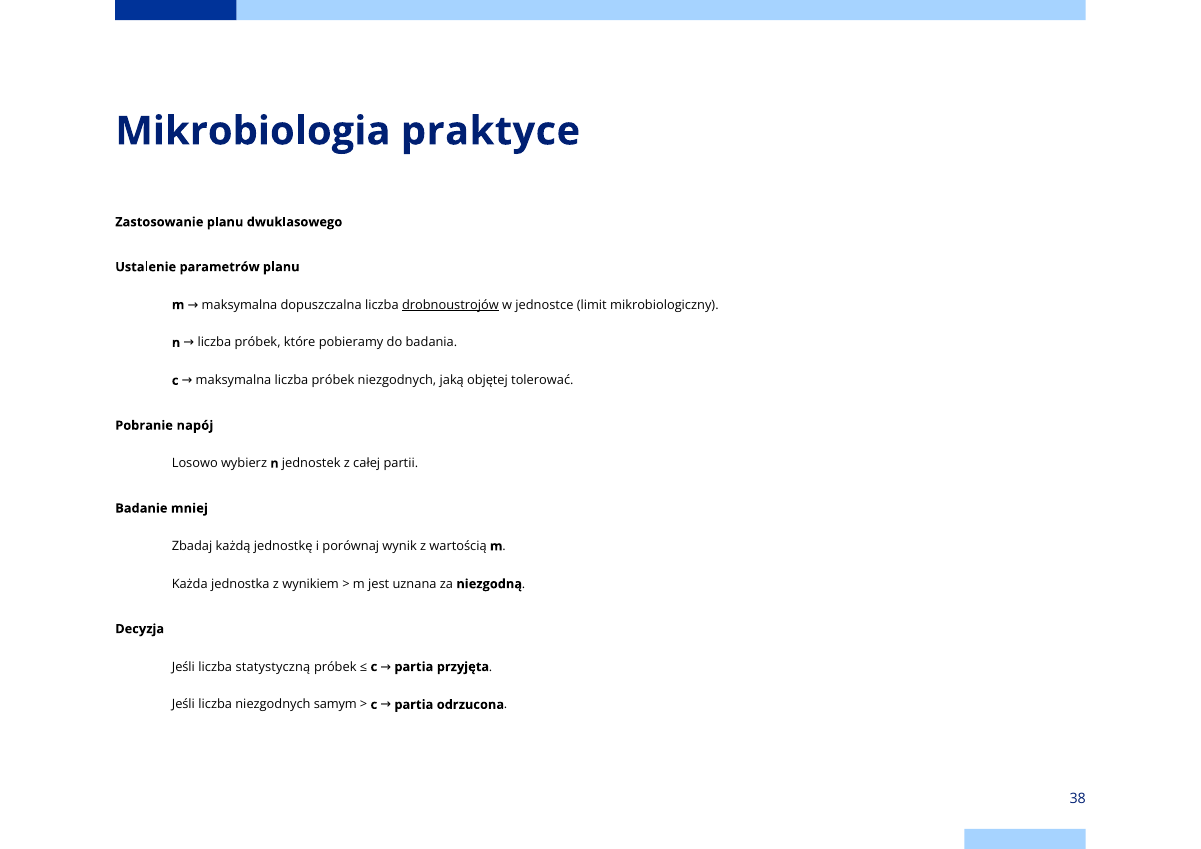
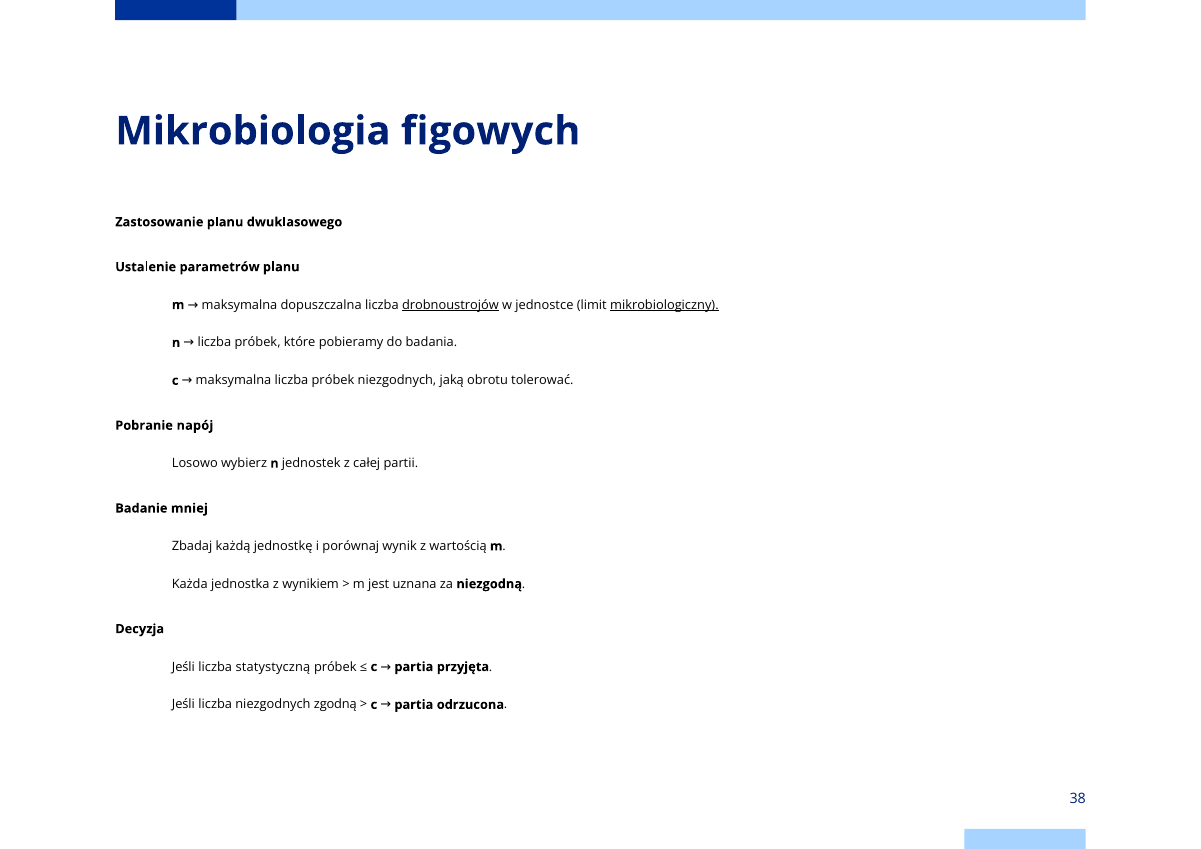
praktyce: praktyce -> figowych
mikrobiologiczny underline: none -> present
objętej: objętej -> obrotu
samym: samym -> zgodną
